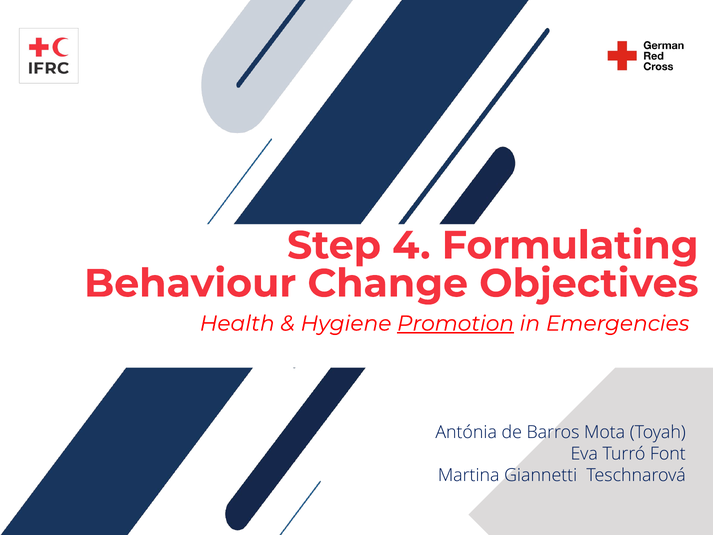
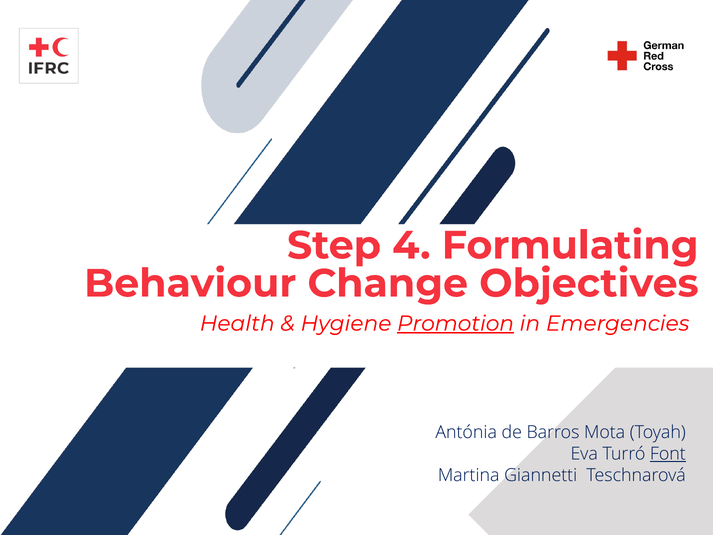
Font underline: none -> present
